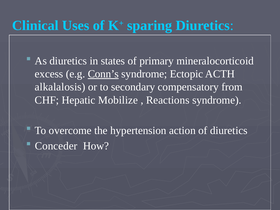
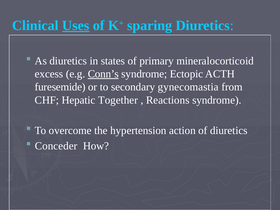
Uses underline: none -> present
alkalalosis: alkalalosis -> furesemide
compensatory: compensatory -> gynecomastia
Mobilize: Mobilize -> Together
